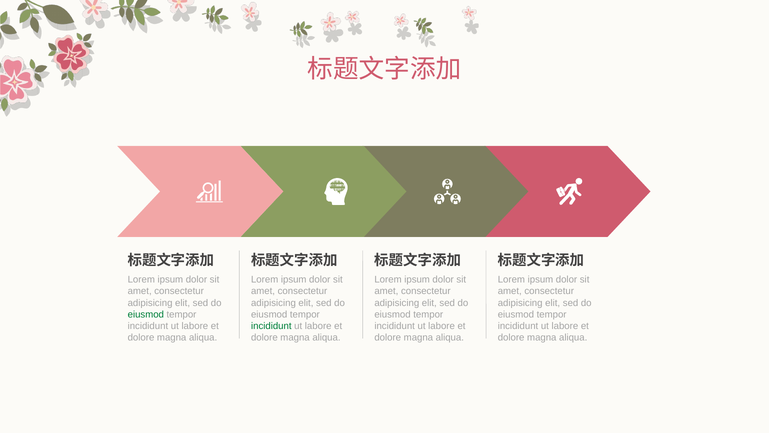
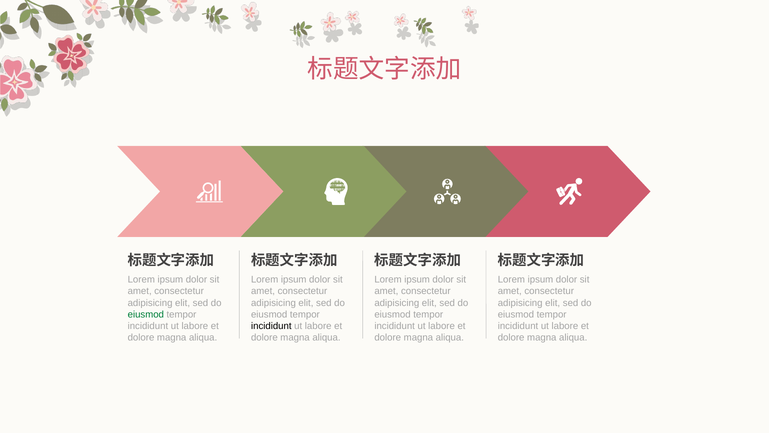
incididunt at (271, 326) colour: green -> black
